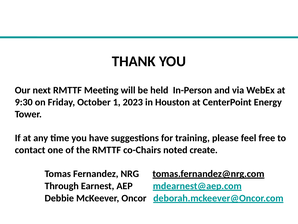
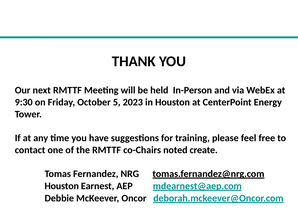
1: 1 -> 5
Through at (62, 186): Through -> Houston
